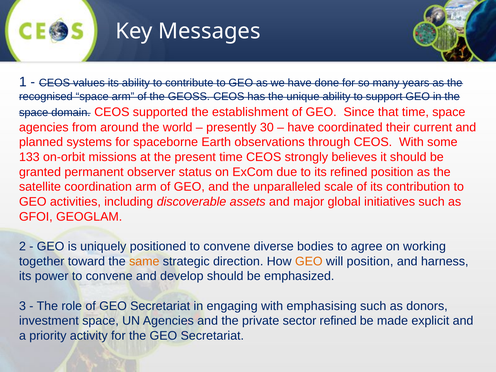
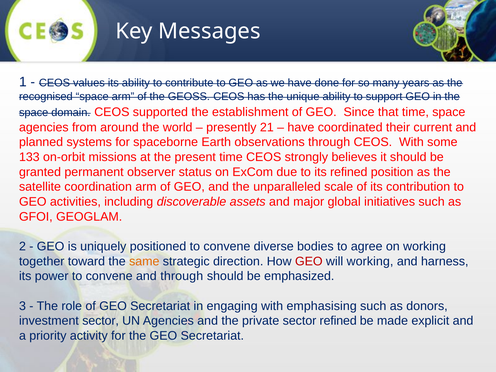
30: 30 -> 21
GEO at (309, 261) colour: orange -> red
will position: position -> working
and develop: develop -> through
investment space: space -> sector
